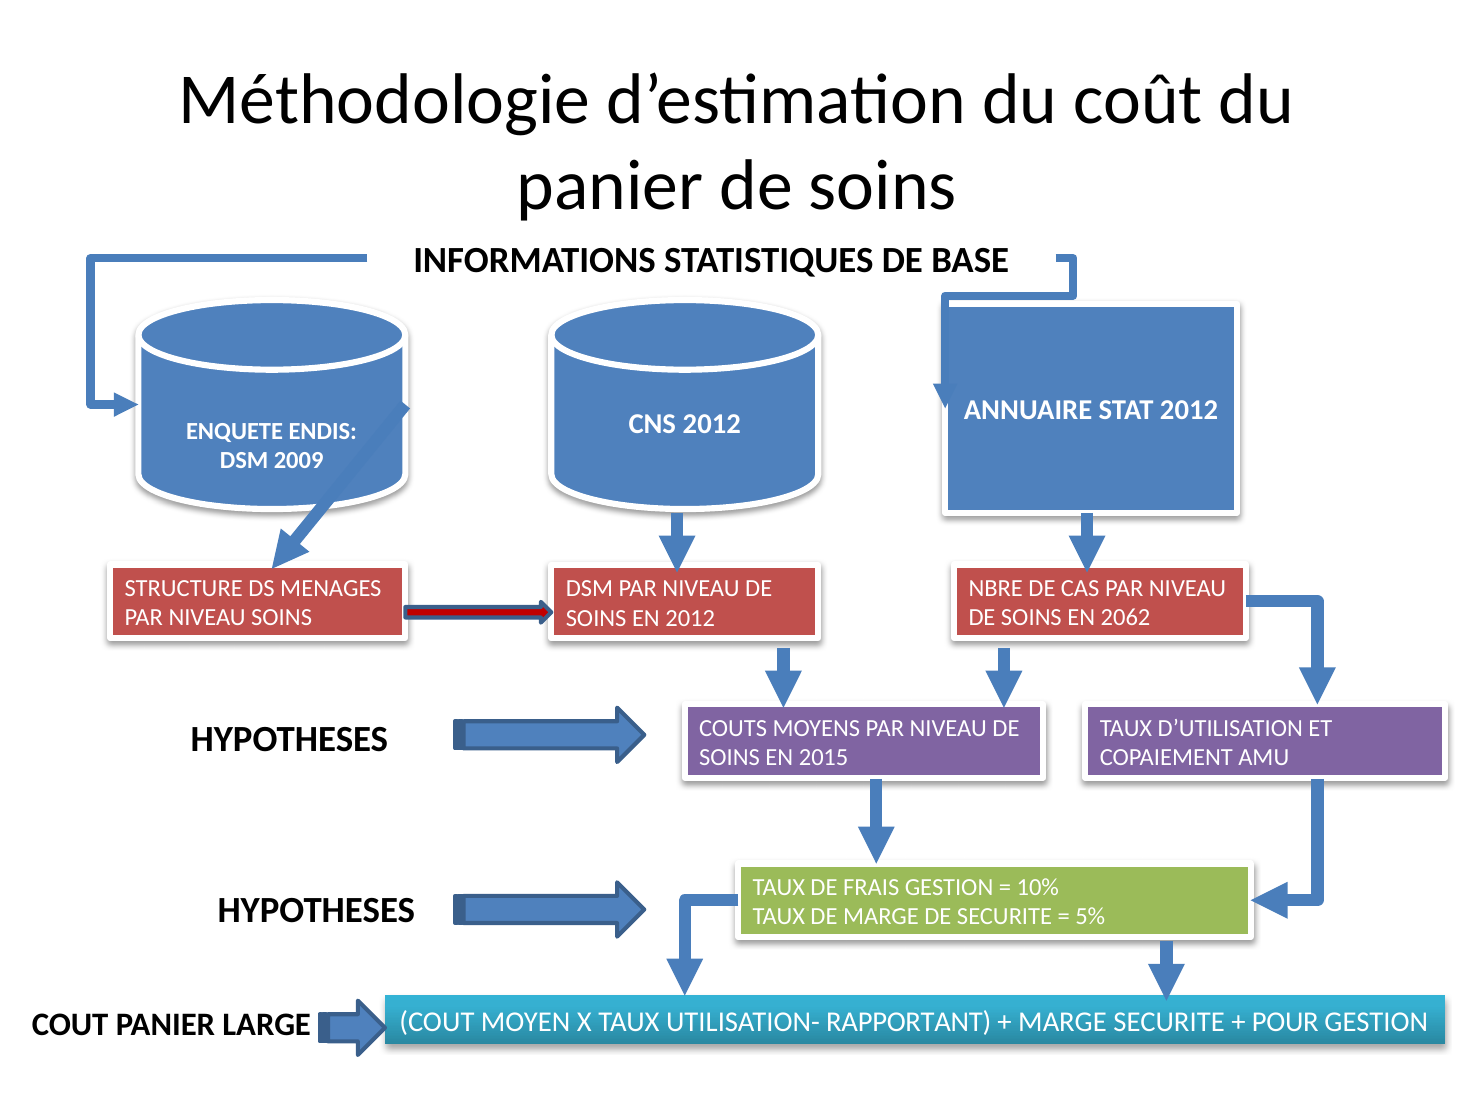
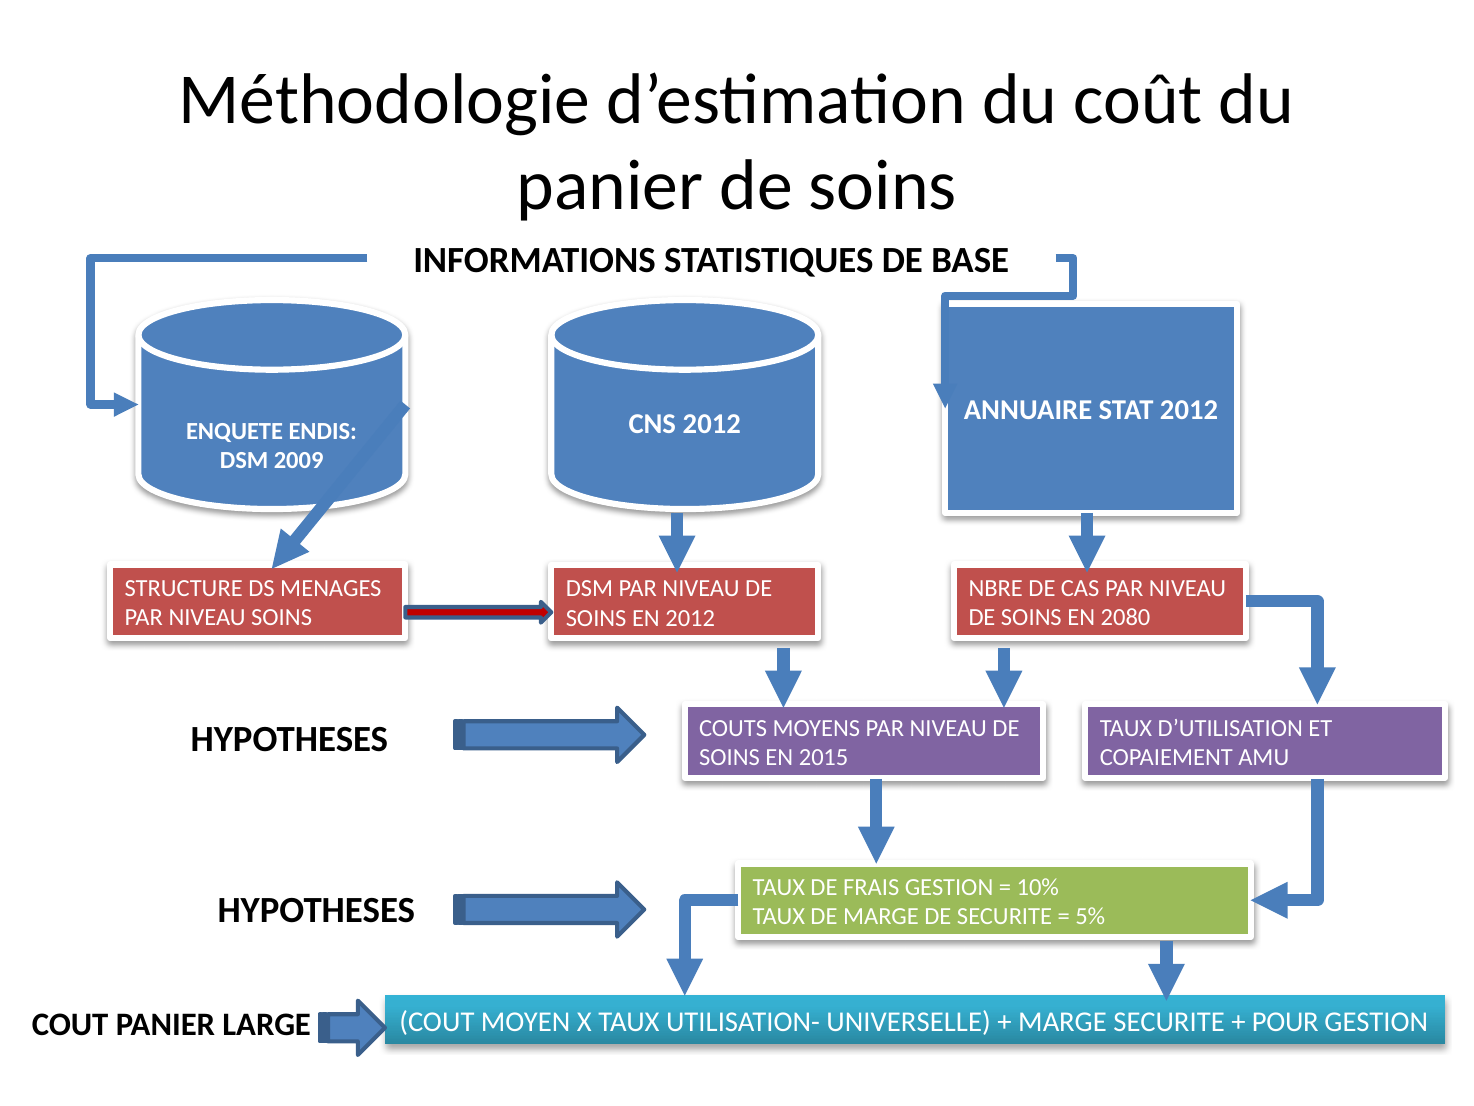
2062: 2062 -> 2080
RAPPORTANT: RAPPORTANT -> UNIVERSELLE
